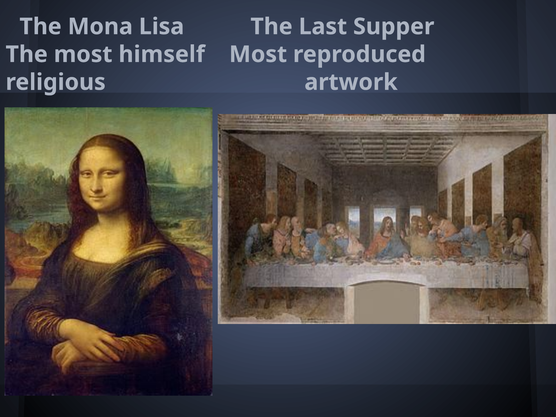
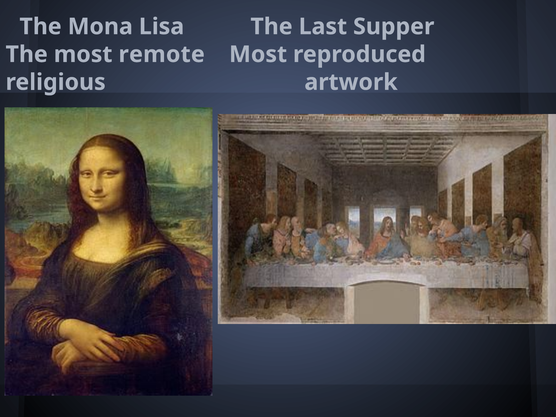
himself: himself -> remote
